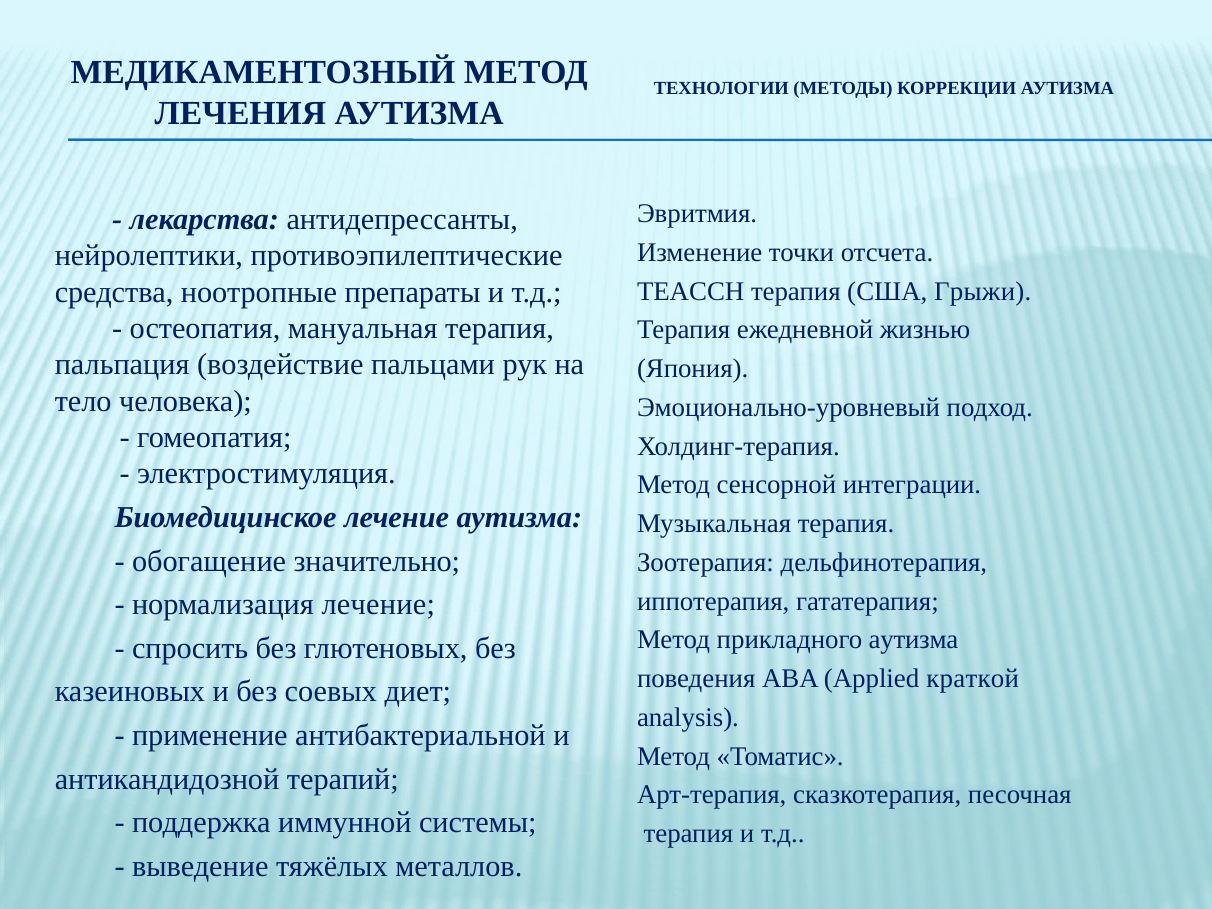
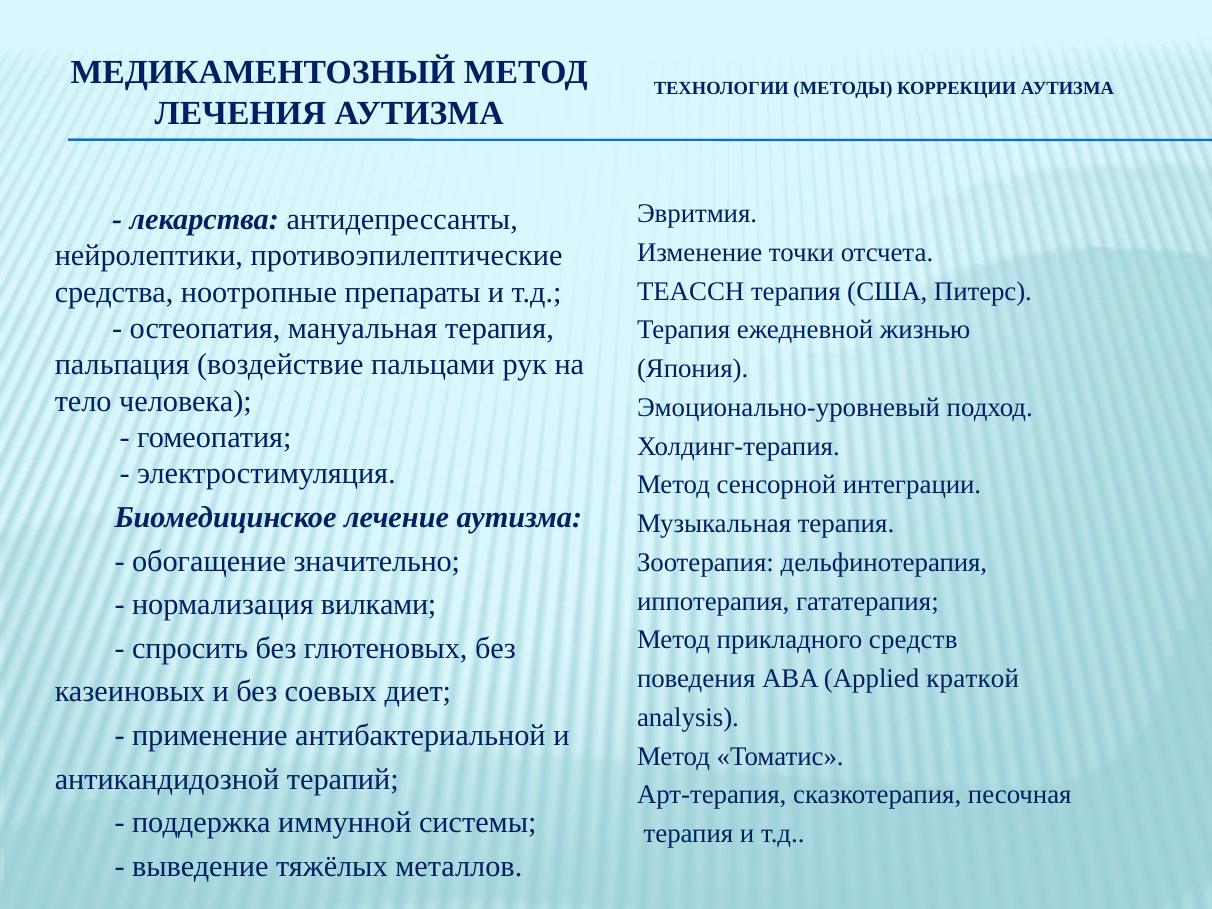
Грыжи: Грыжи -> Питерс
нормализация лечение: лечение -> вилками
прикладного аутизма: аутизма -> средств
